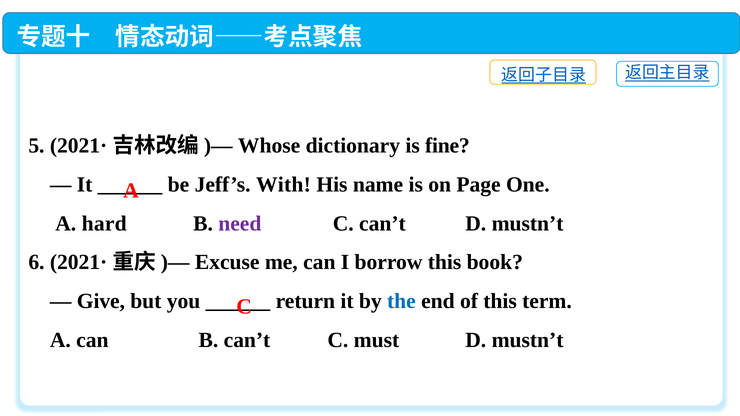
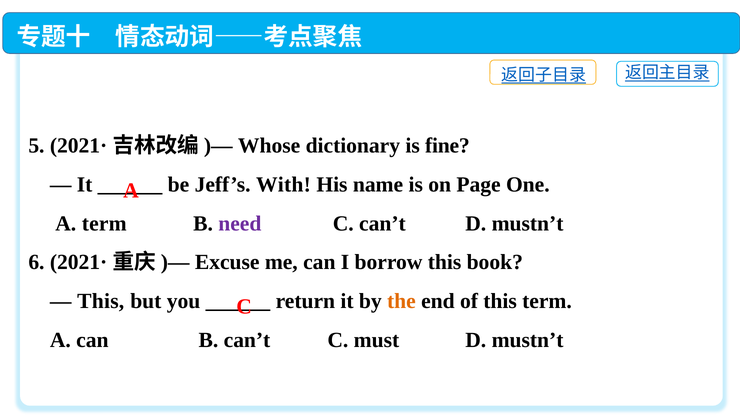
A hard: hard -> term
Give at (101, 301): Give -> This
the colour: blue -> orange
